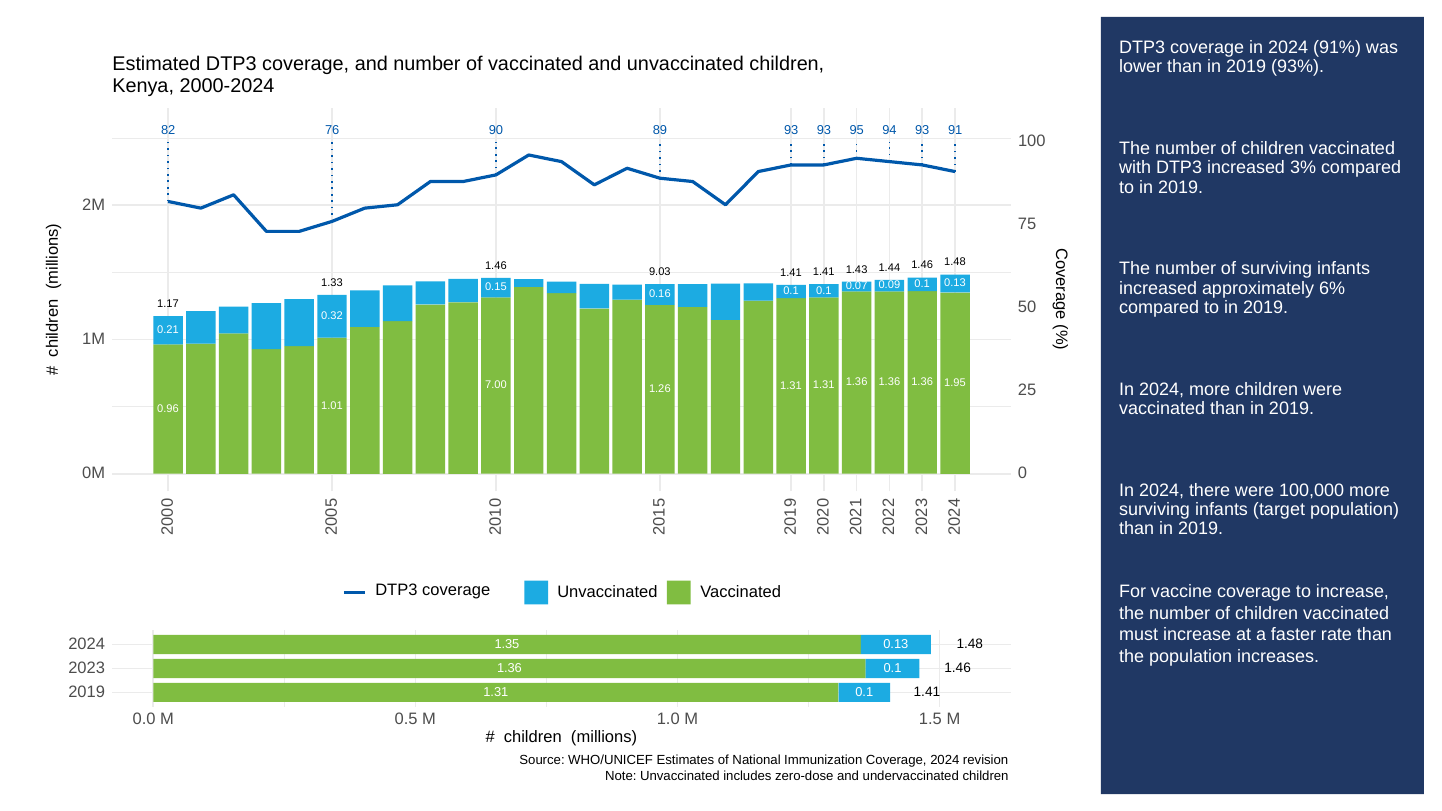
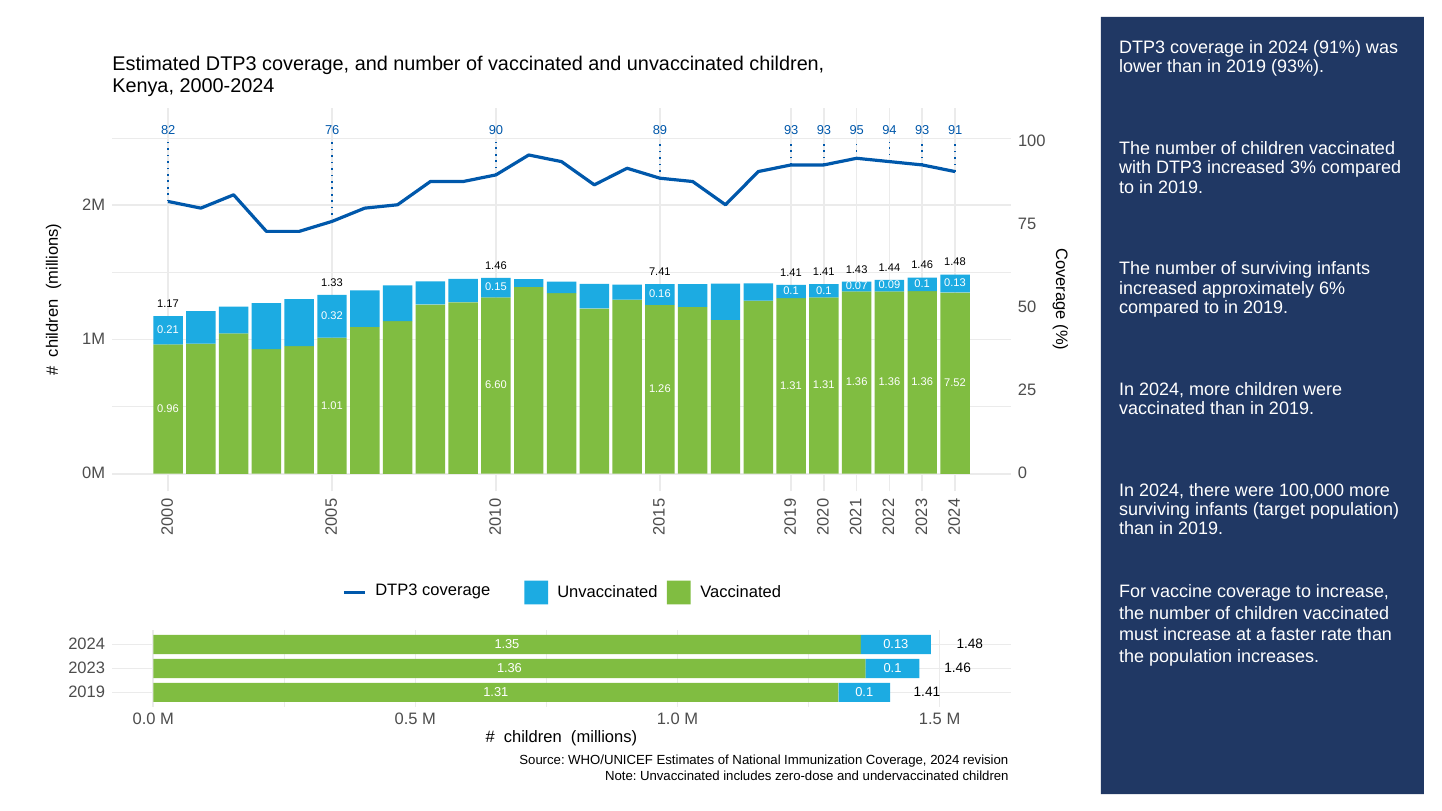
9.03: 9.03 -> 7.41
1.95: 1.95 -> 7.52
7.00: 7.00 -> 6.60
